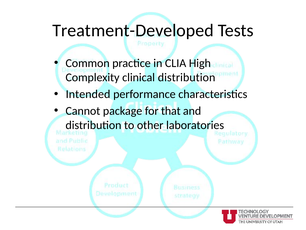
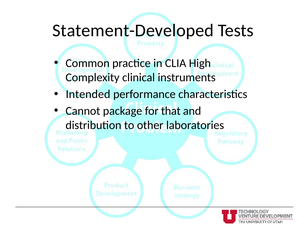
Treatment-Developed: Treatment-Developed -> Statement-Developed
clinical distribution: distribution -> instruments
